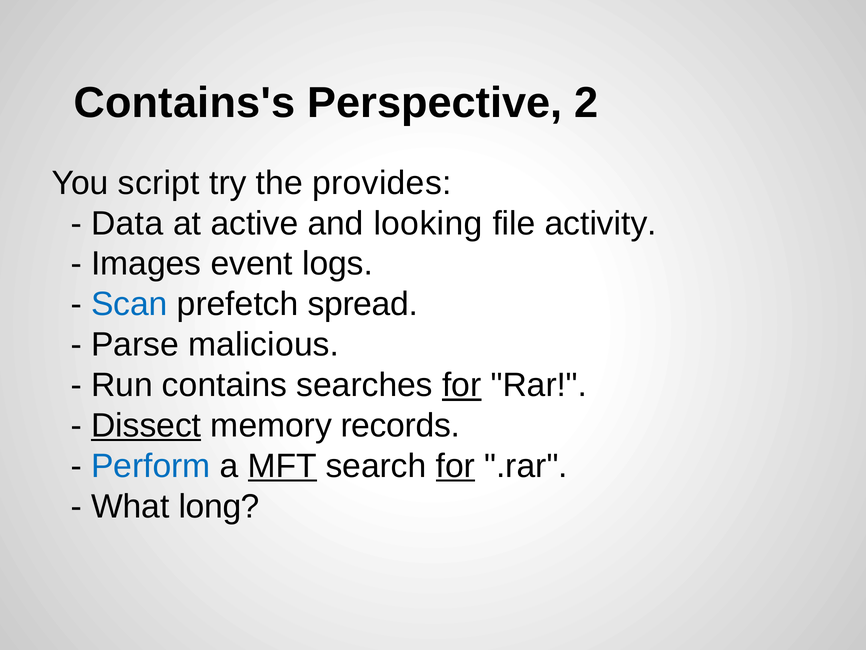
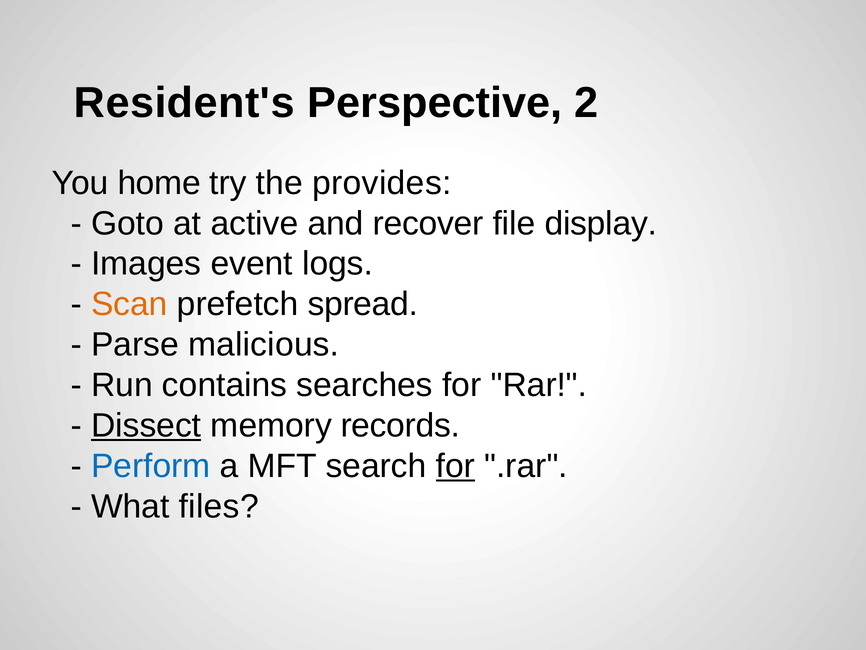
Contains's: Contains's -> Resident's
script: script -> home
Data: Data -> Goto
looking: looking -> recover
activity: activity -> display
Scan colour: blue -> orange
for at (462, 385) underline: present -> none
MFT underline: present -> none
long: long -> files
